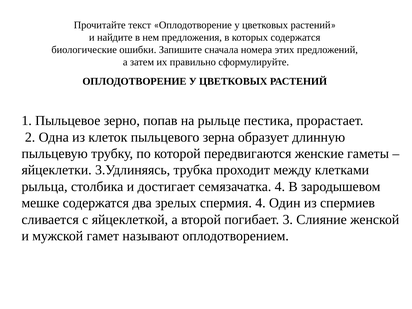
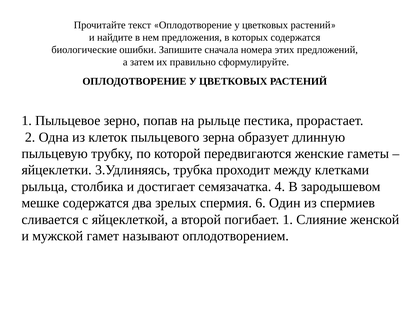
спермия 4: 4 -> 6
погибает 3: 3 -> 1
